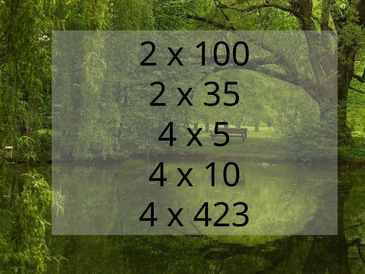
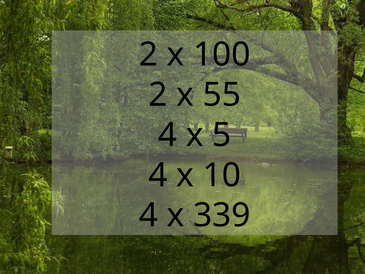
35: 35 -> 55
423: 423 -> 339
